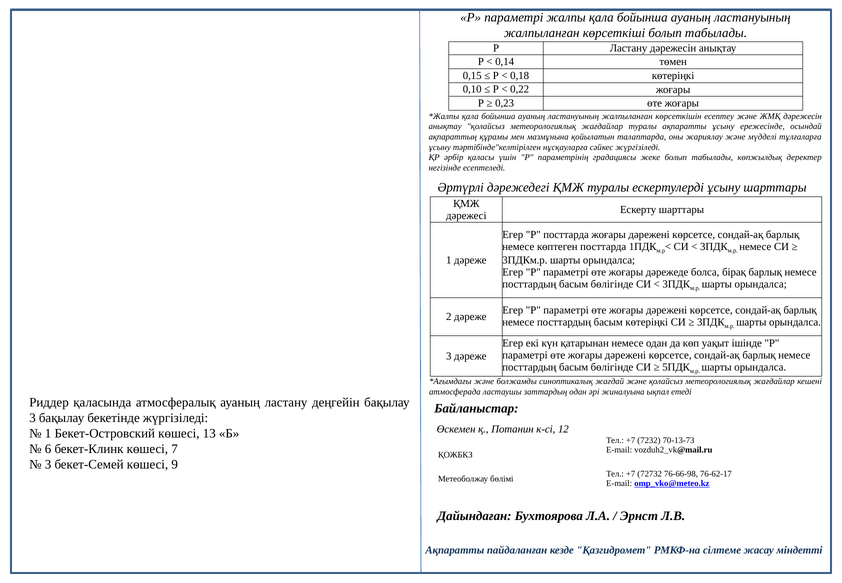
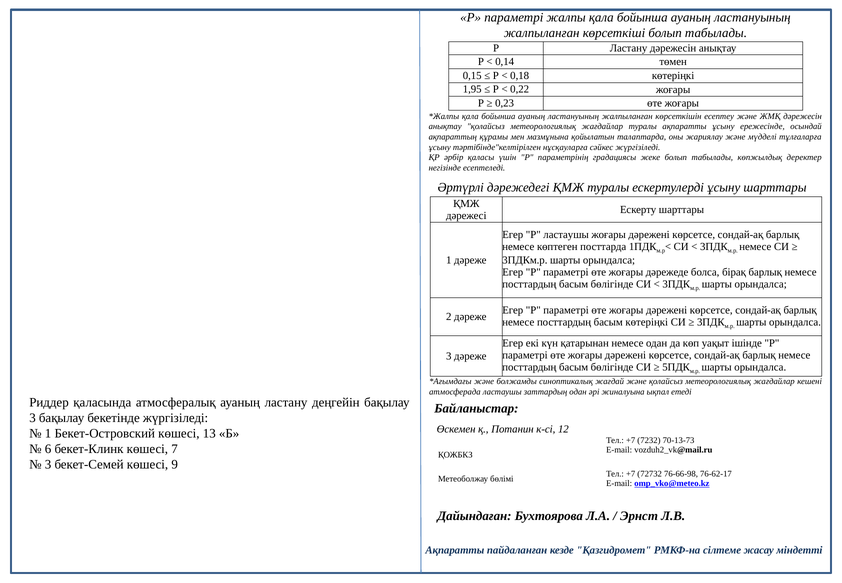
0,10: 0,10 -> 1,95
Р посттарда: посттарда -> ластаушы
